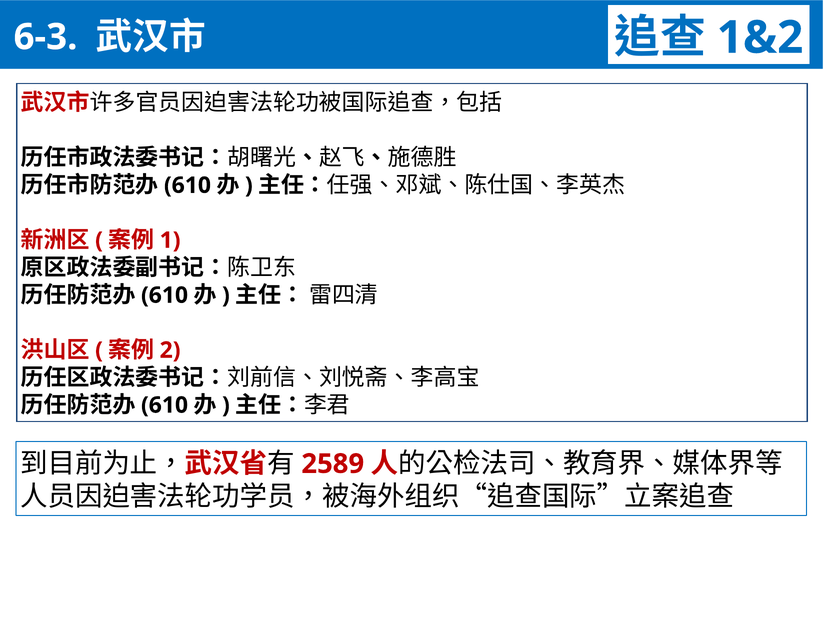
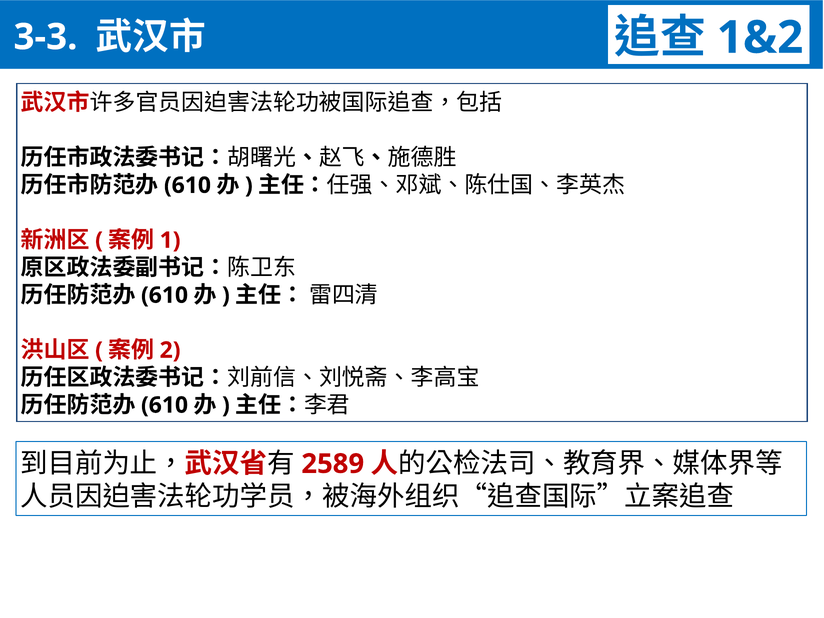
6-3: 6-3 -> 3-3
